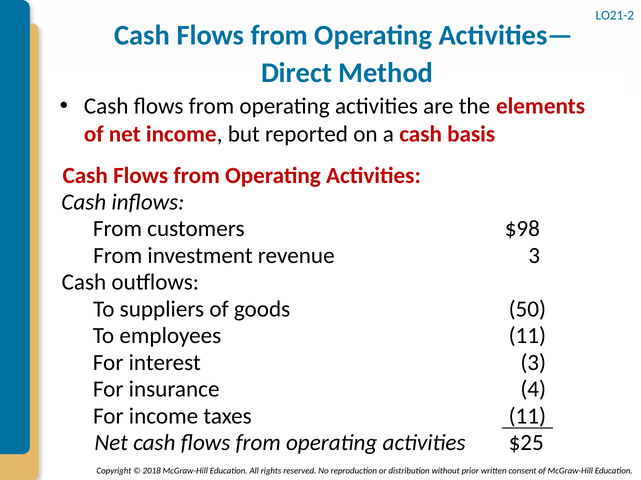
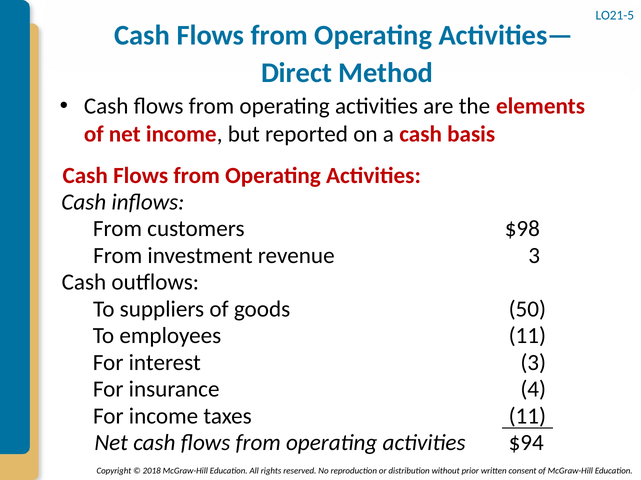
LO21-2: LO21-2 -> LO21-5
$25: $25 -> $94
